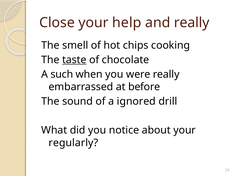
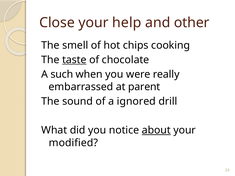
and really: really -> other
before: before -> parent
about underline: none -> present
regularly: regularly -> modified
